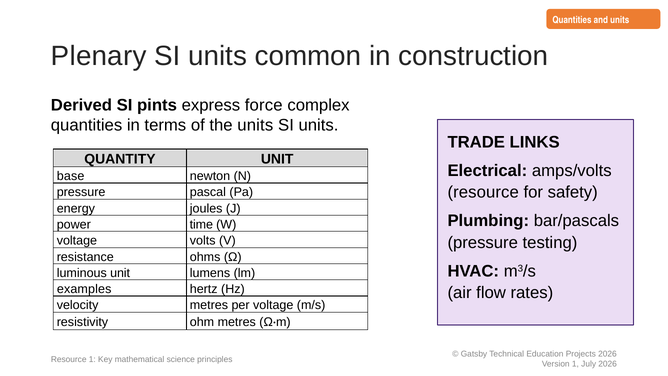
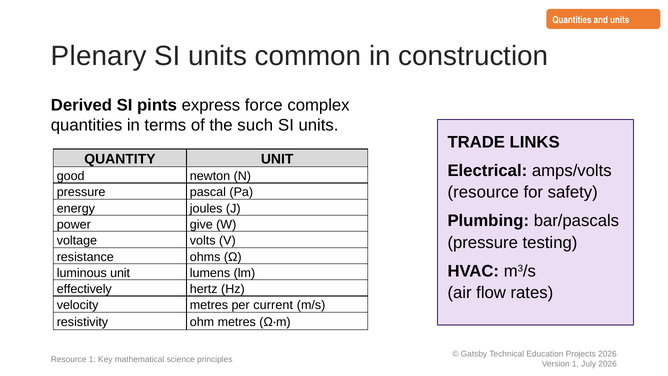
the units: units -> such
base: base -> good
time: time -> give
examples: examples -> effectively
per voltage: voltage -> current
